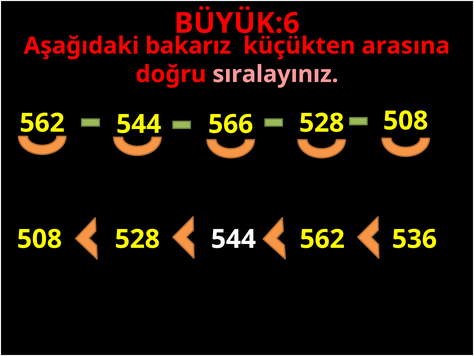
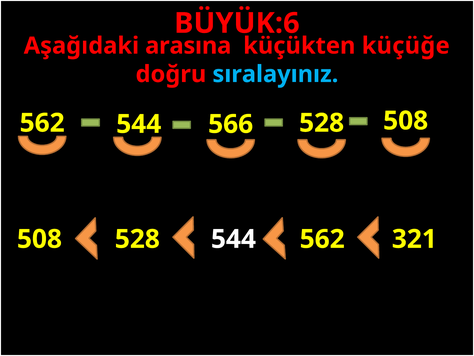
bakarız: bakarız -> arasına
arasına: arasına -> küçüğe
sıralayınız colour: pink -> light blue
536: 536 -> 321
